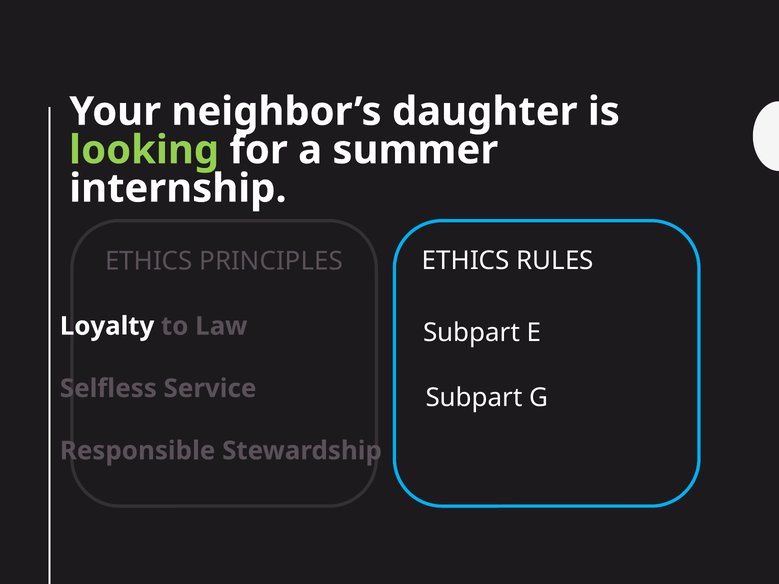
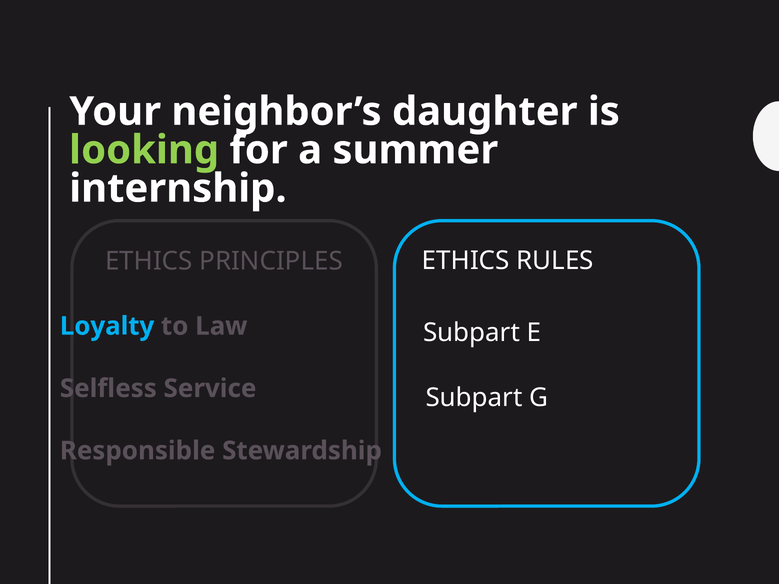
Loyalty colour: white -> light blue
